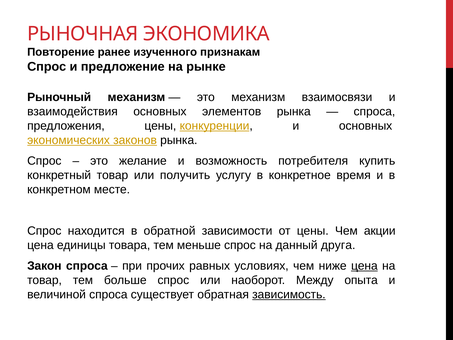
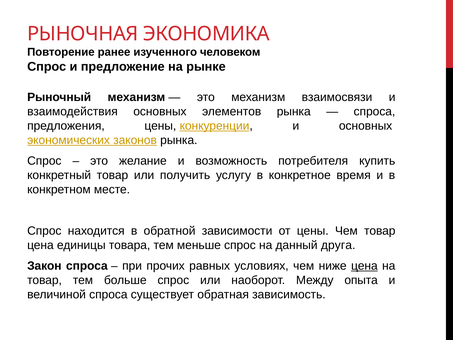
признакам: признакам -> человеком
Чем акции: акции -> товар
зависимость underline: present -> none
